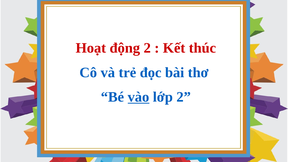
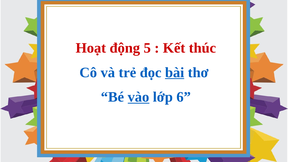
động 2: 2 -> 5
bài underline: none -> present
lớp 2: 2 -> 6
